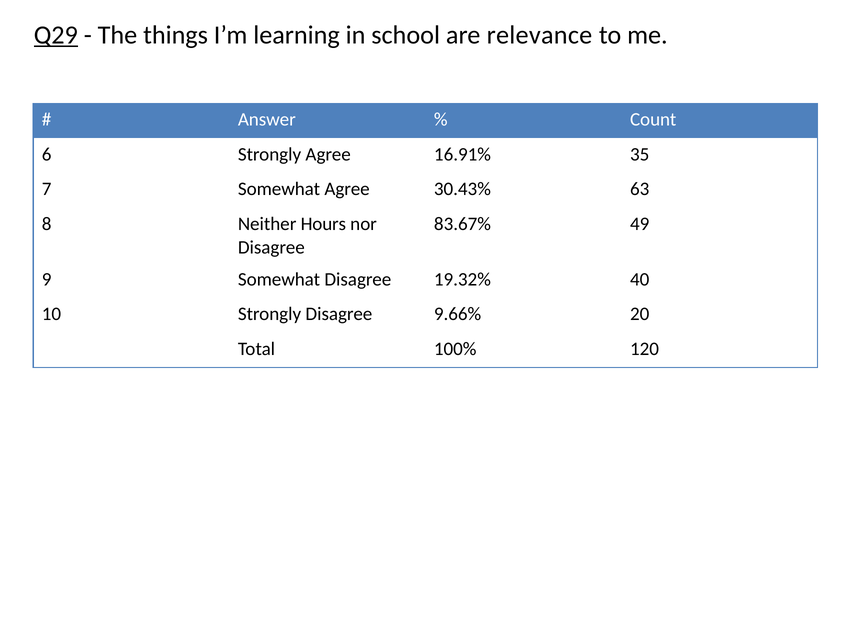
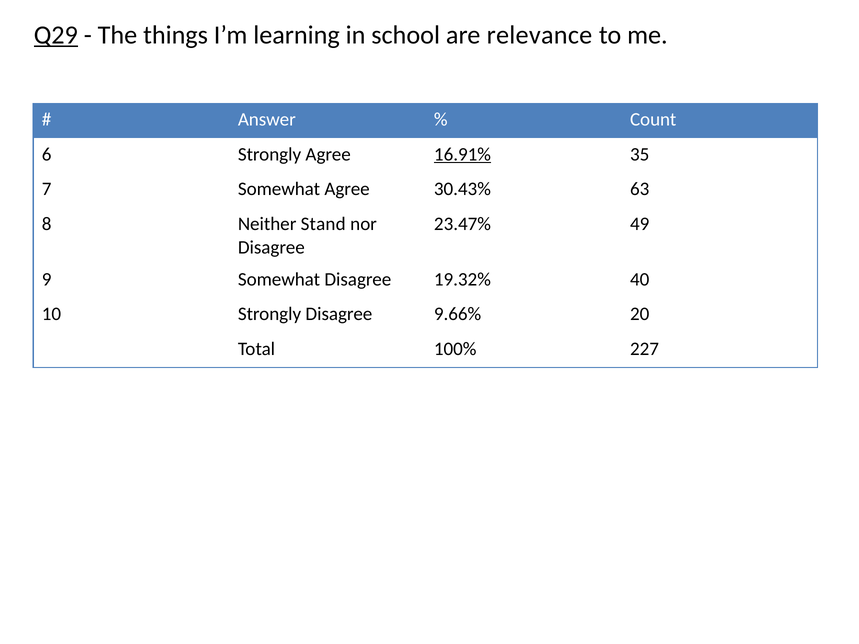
16.91% underline: none -> present
Hours: Hours -> Stand
83.67%: 83.67% -> 23.47%
120: 120 -> 227
